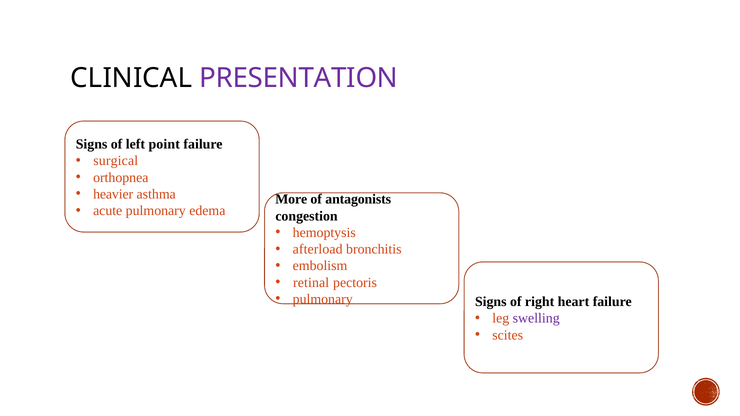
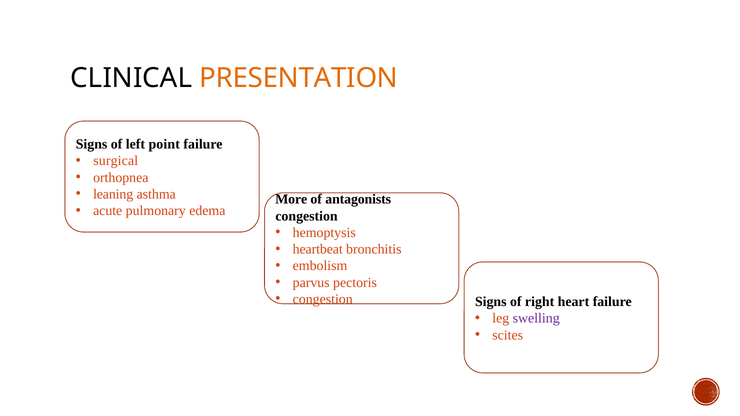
PRESENTATION colour: purple -> orange
heavier: heavier -> leaning
afterload: afterload -> heartbeat
retinal: retinal -> parvus
pulmonary at (323, 299): pulmonary -> congestion
